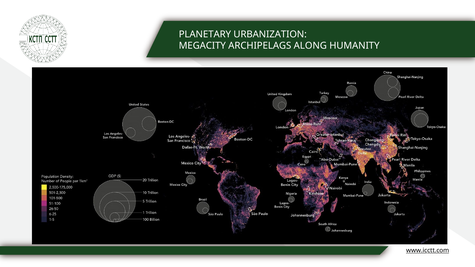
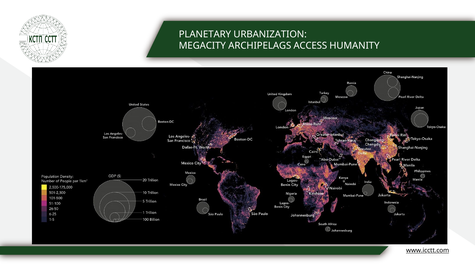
ALONG: ALONG -> ACCESS
